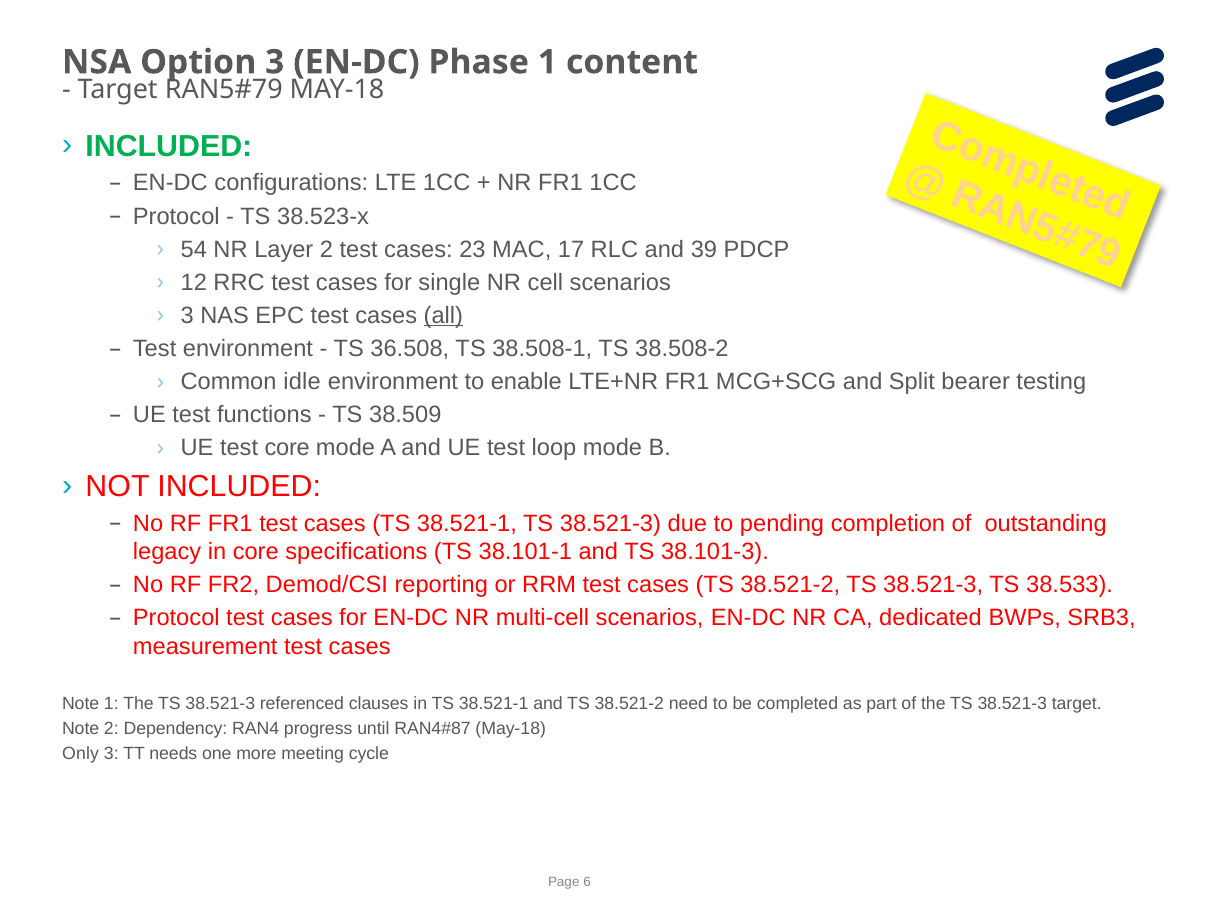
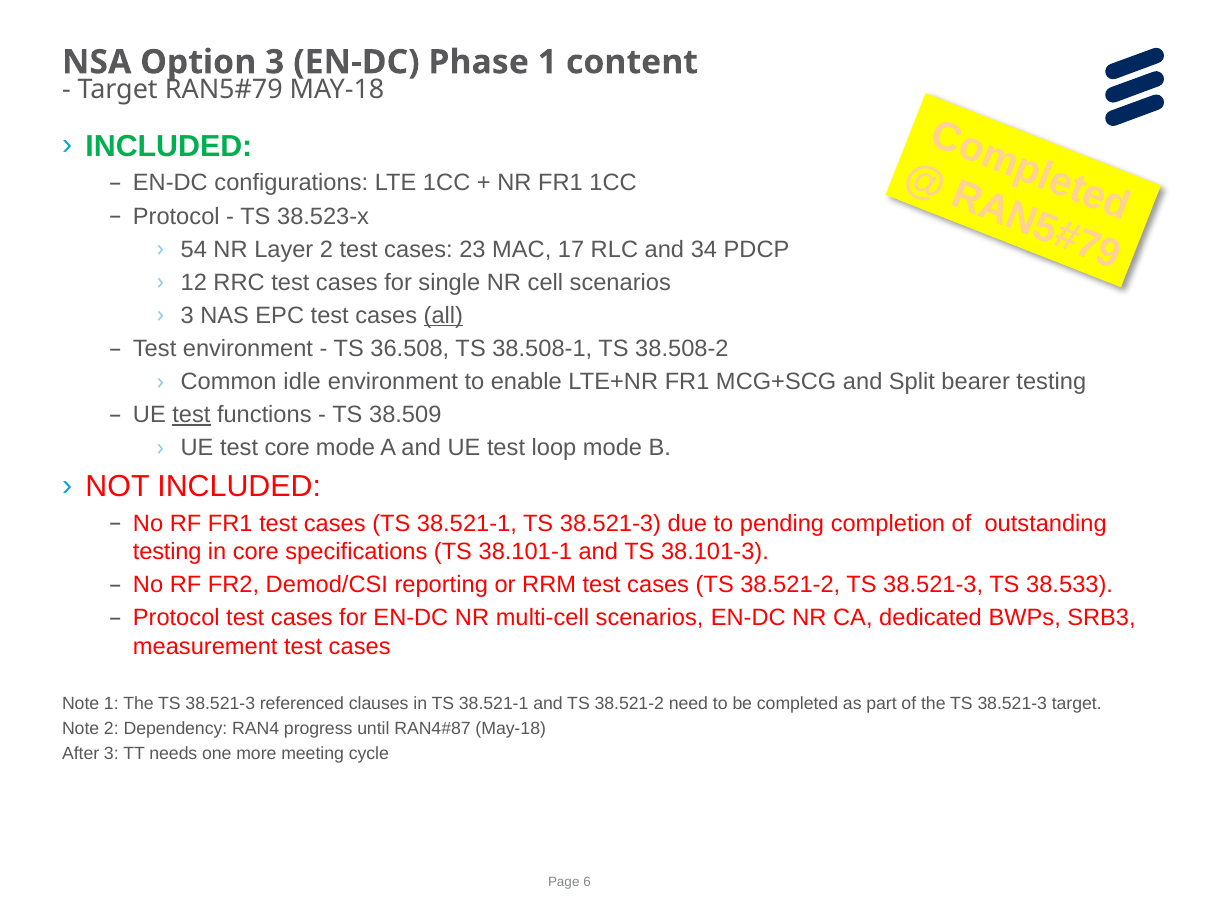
39: 39 -> 34
test at (191, 415) underline: none -> present
legacy at (167, 552): legacy -> testing
Only: Only -> After
